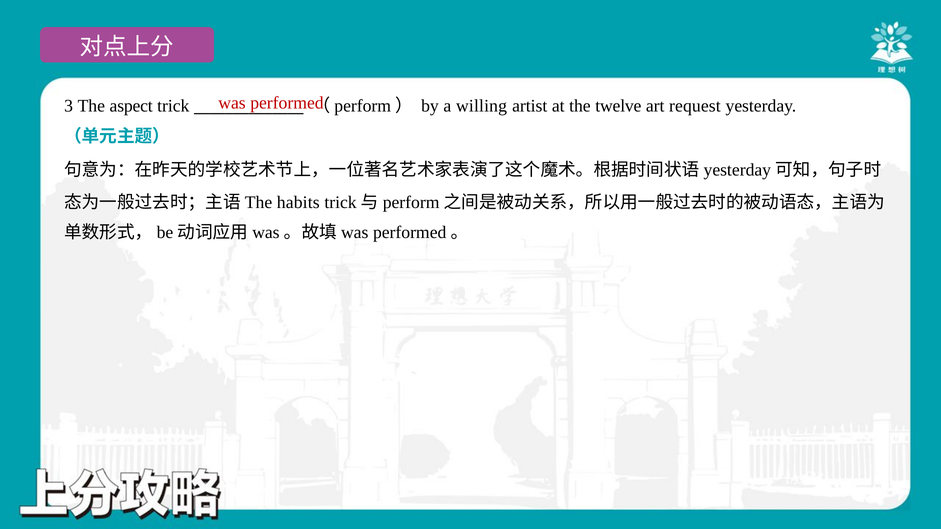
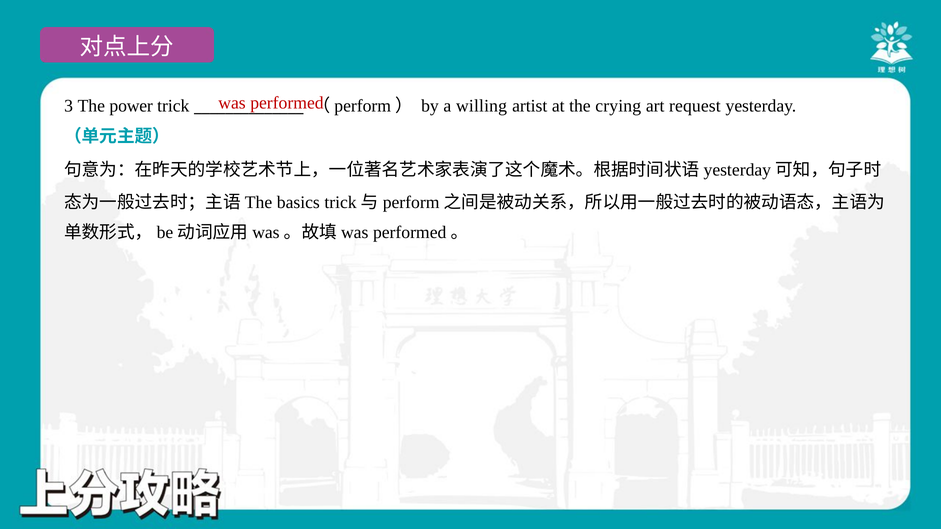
aspect: aspect -> power
twelve: twelve -> crying
habits: habits -> basics
